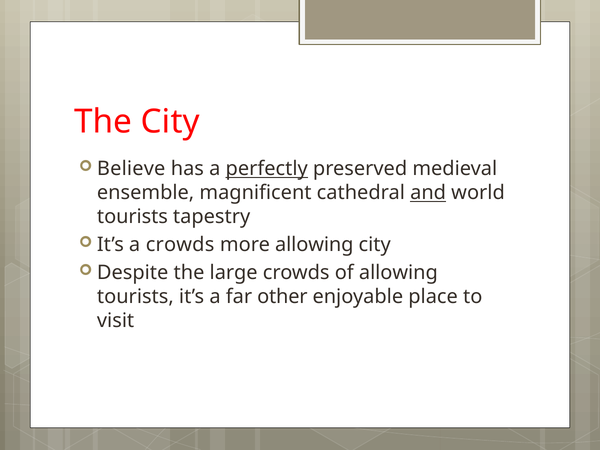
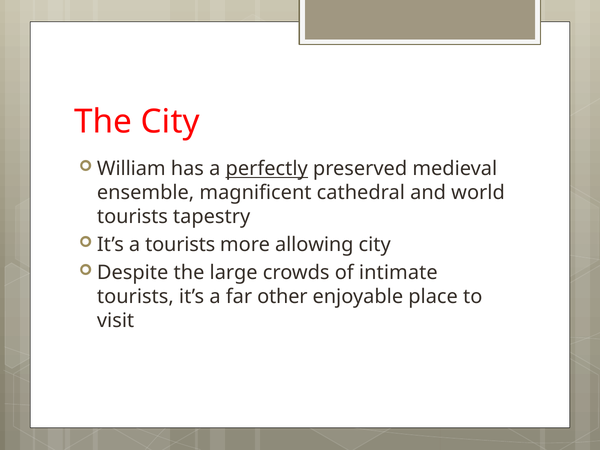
Believe: Believe -> William
and underline: present -> none
a crowds: crowds -> tourists
of allowing: allowing -> intimate
